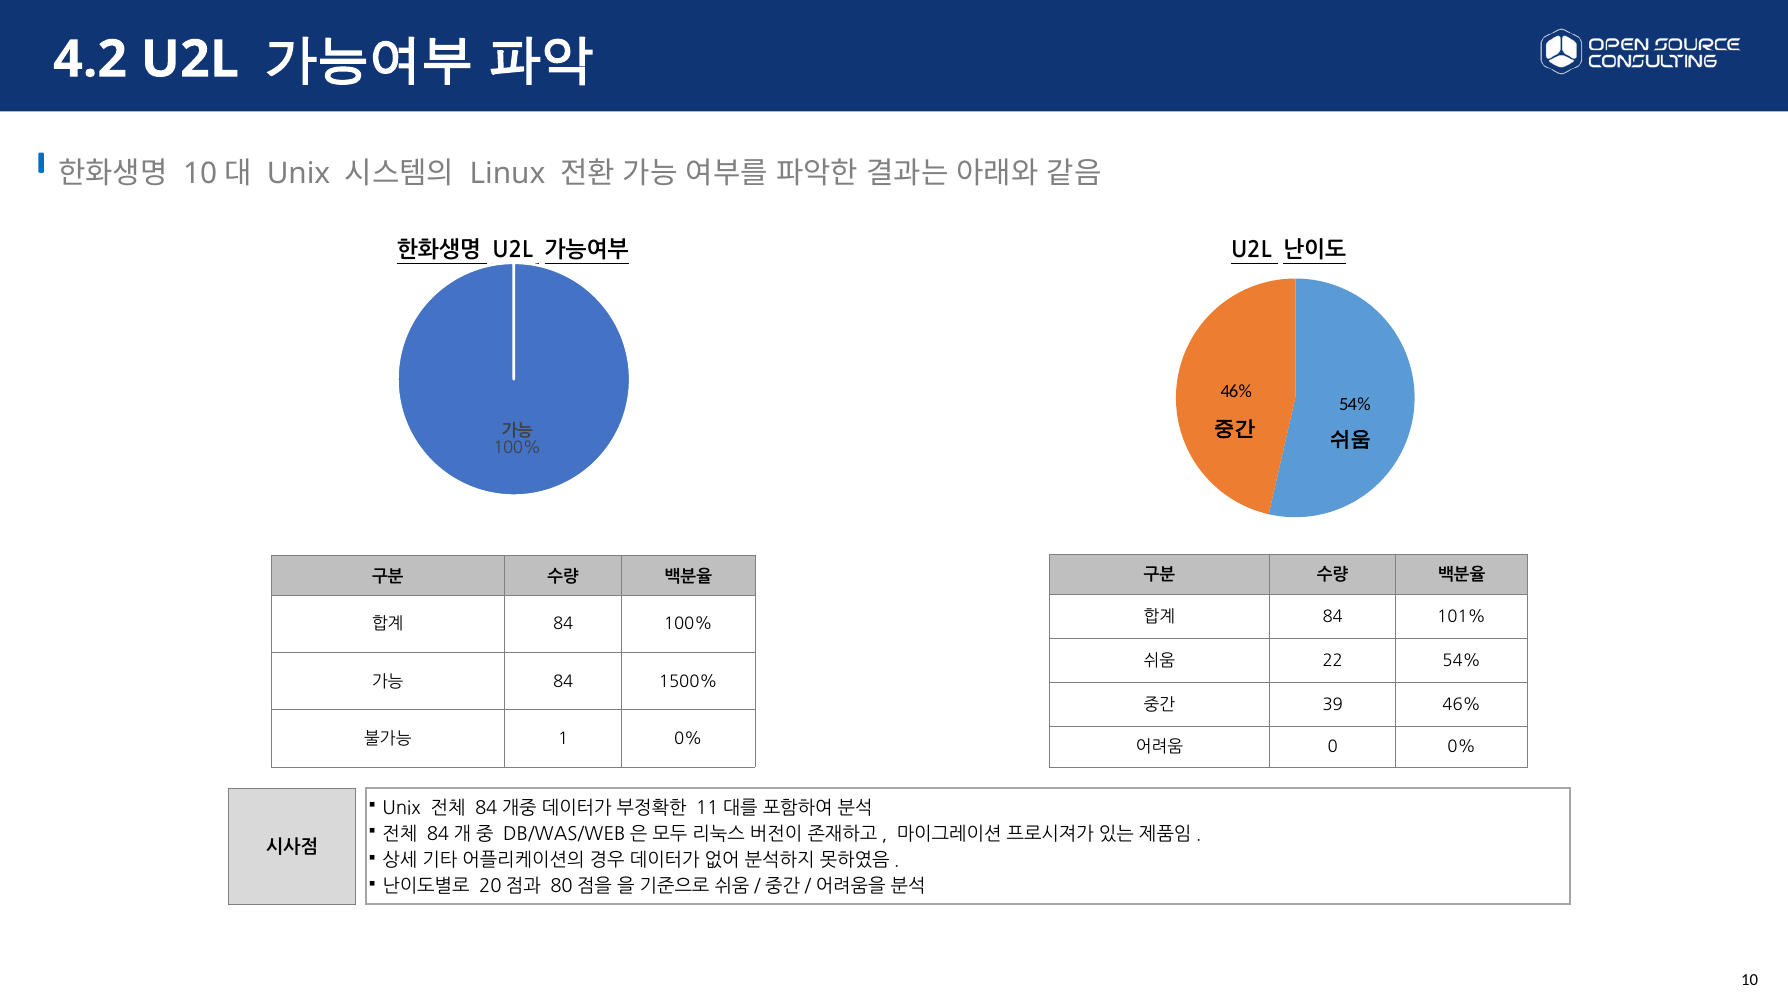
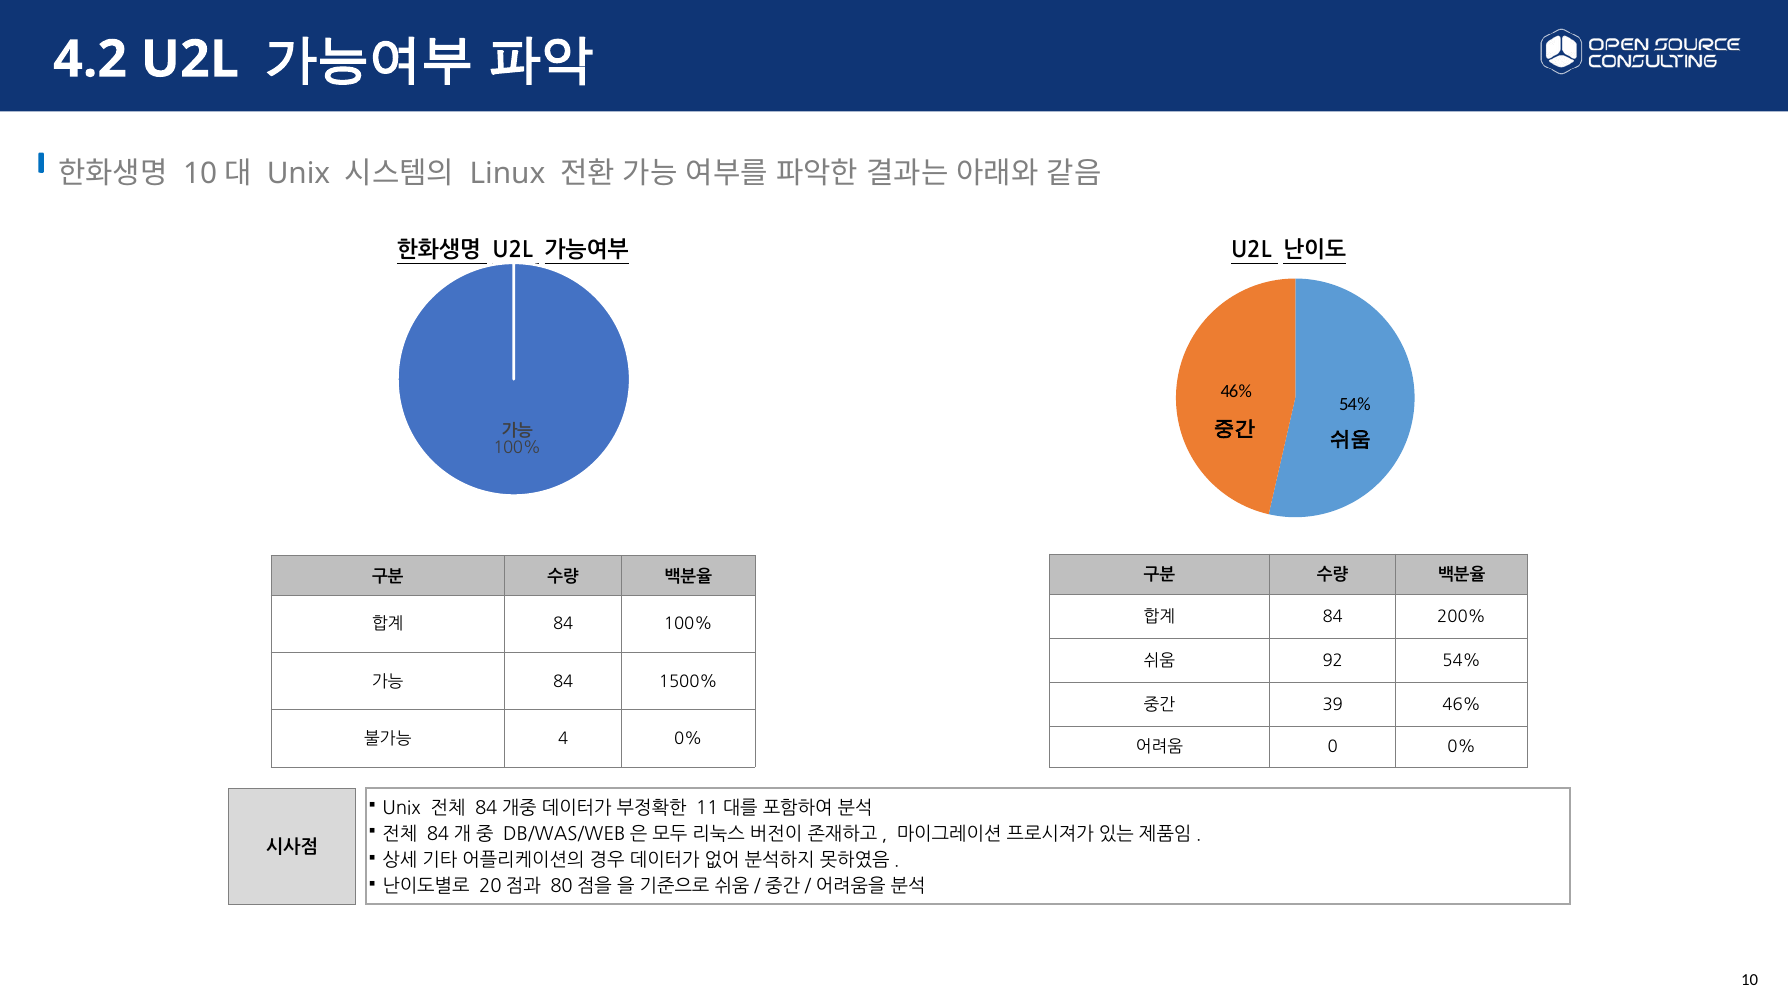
101%: 101% -> 200%
22: 22 -> 92
1: 1 -> 4
